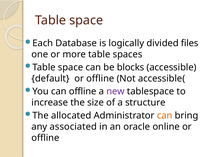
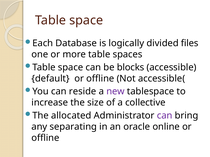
can offline: offline -> reside
structure: structure -> collective
can at (165, 116) colour: orange -> purple
associated: associated -> separating
